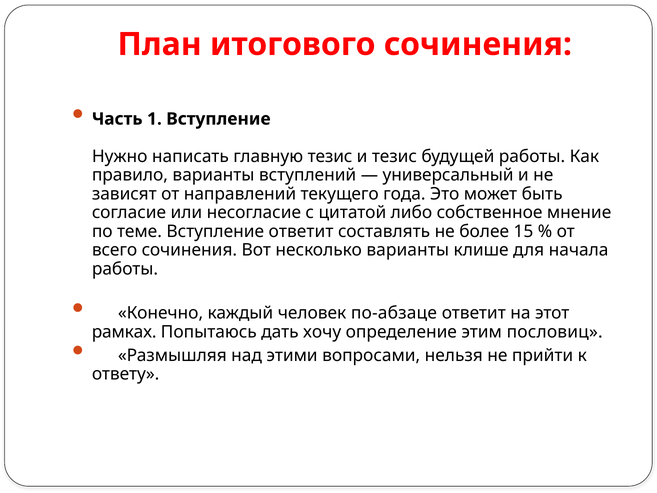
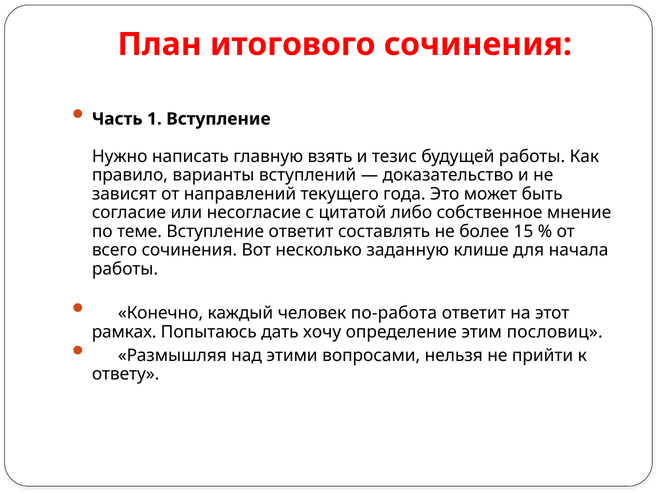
главную тезис: тезис -> взять
универсальный: универсальный -> доказательство
несколько варианты: варианты -> заданную
по-абзаце: по-абзаце -> по-работа
